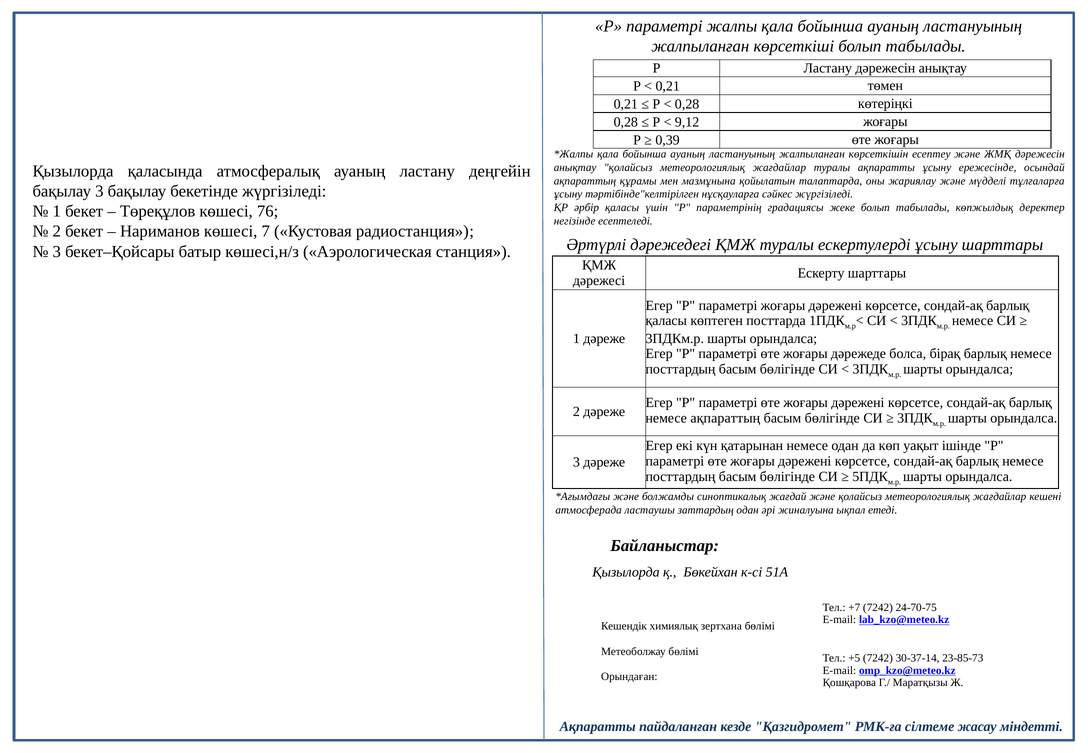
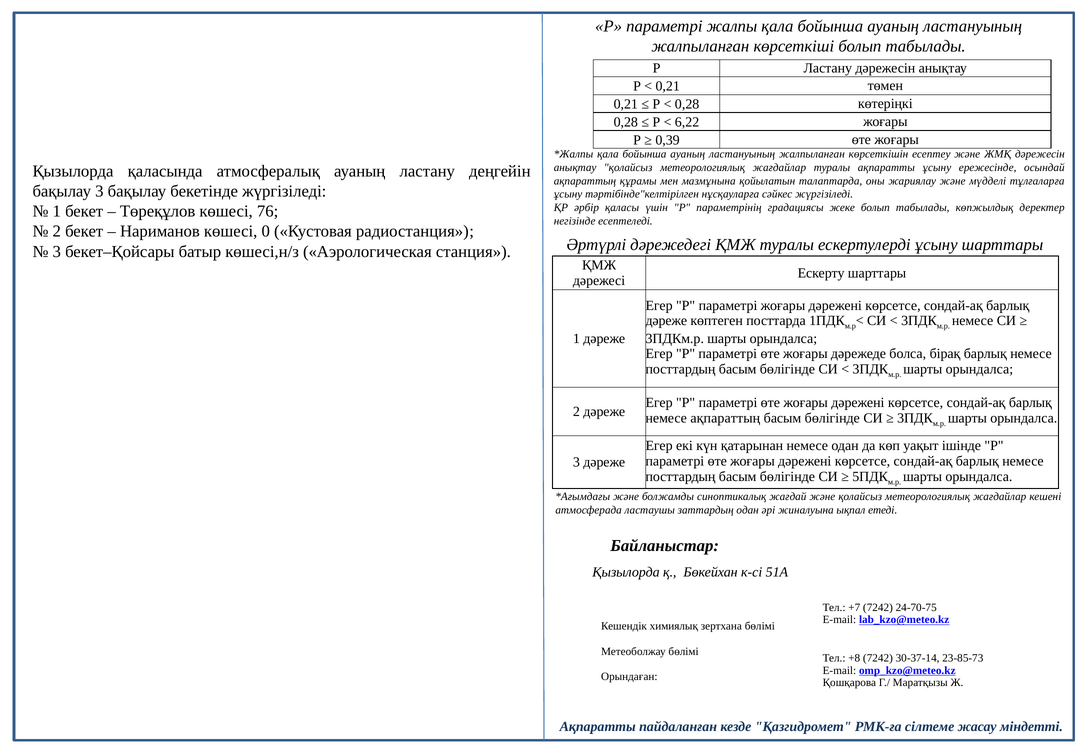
9,12: 9,12 -> 6,22
7: 7 -> 0
қаласы at (666, 321): қаласы -> дәреже
+5: +5 -> +8
